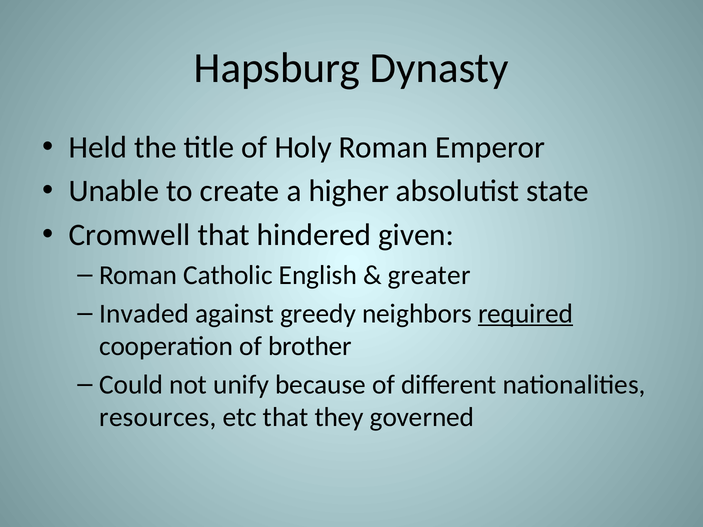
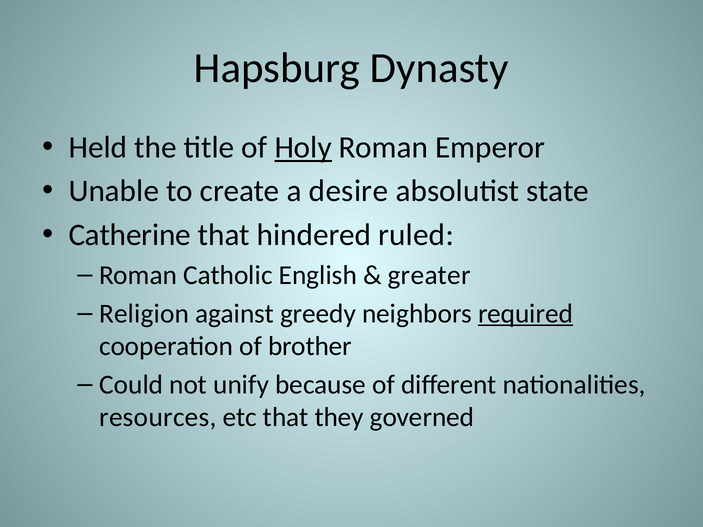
Holy underline: none -> present
higher: higher -> desire
Cromwell: Cromwell -> Catherine
given: given -> ruled
Invaded: Invaded -> Religion
